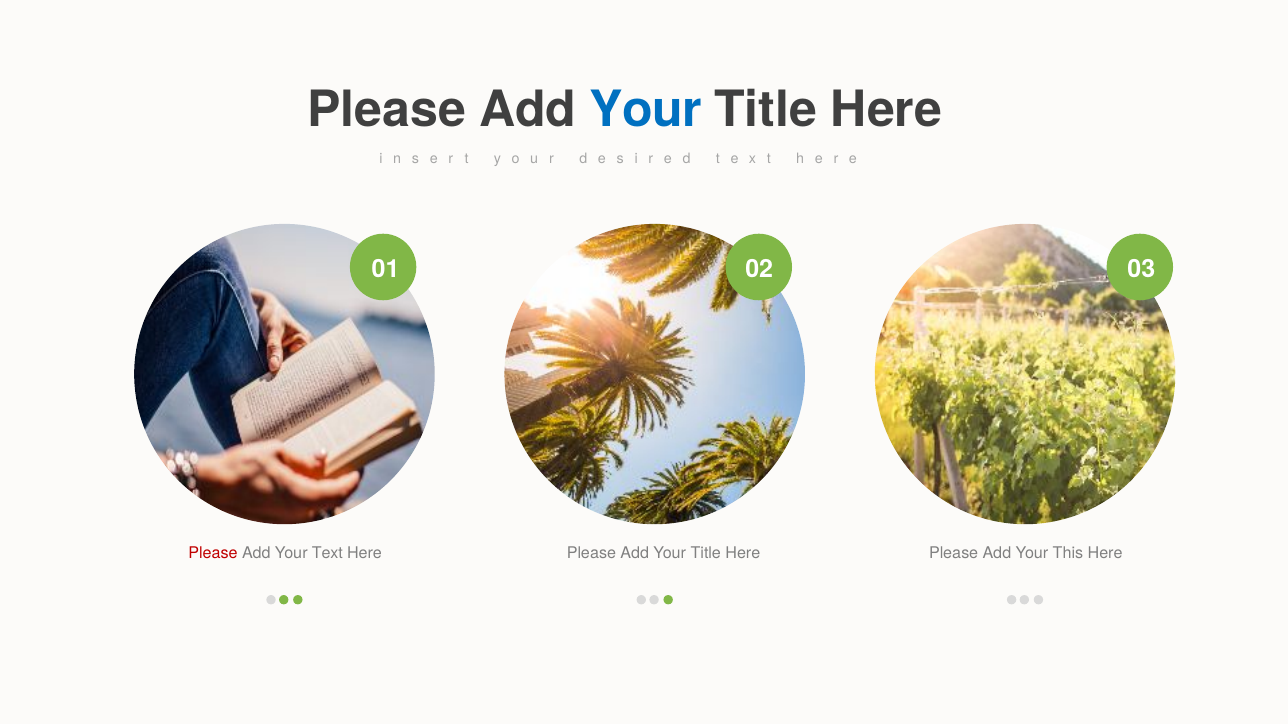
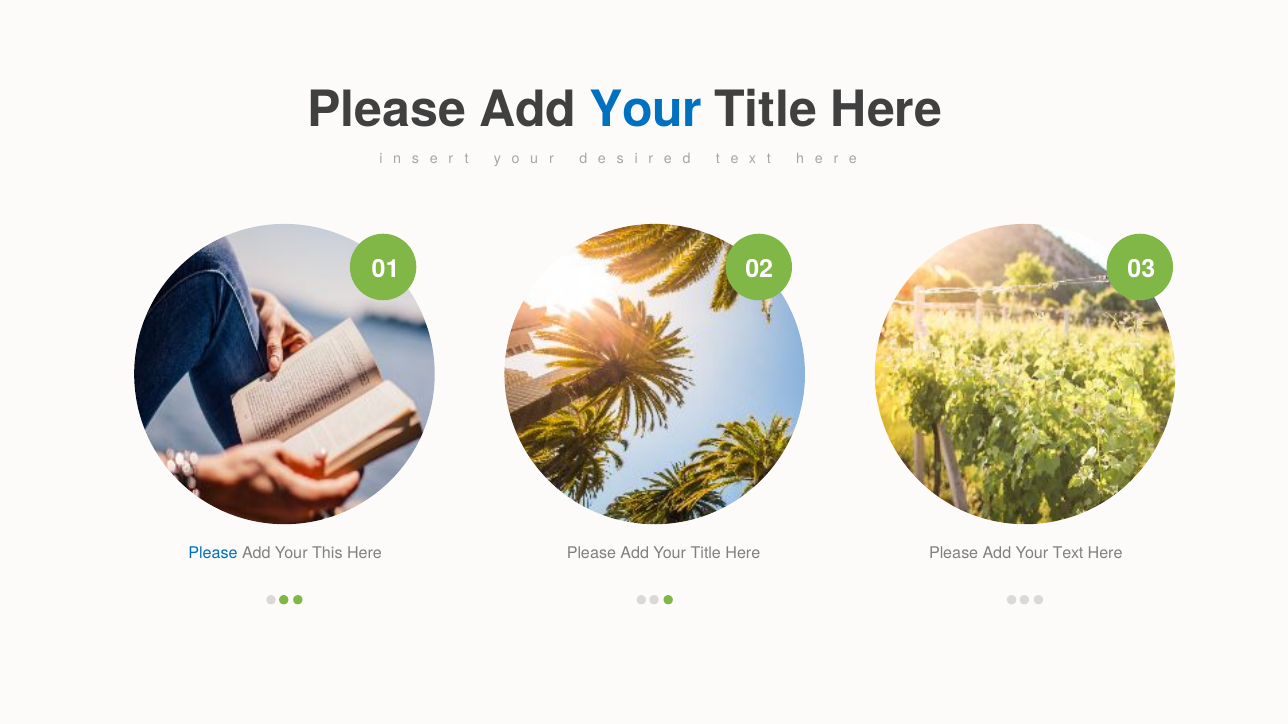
Please at (213, 554) colour: red -> blue
Text: Text -> This
This: This -> Text
